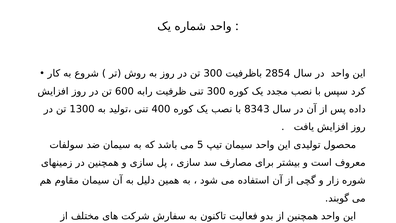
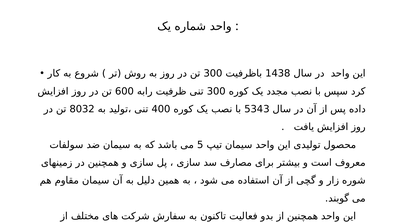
2854: 2854 -> 1438
1300: 1300 -> 8032
8343: 8343 -> 5343
